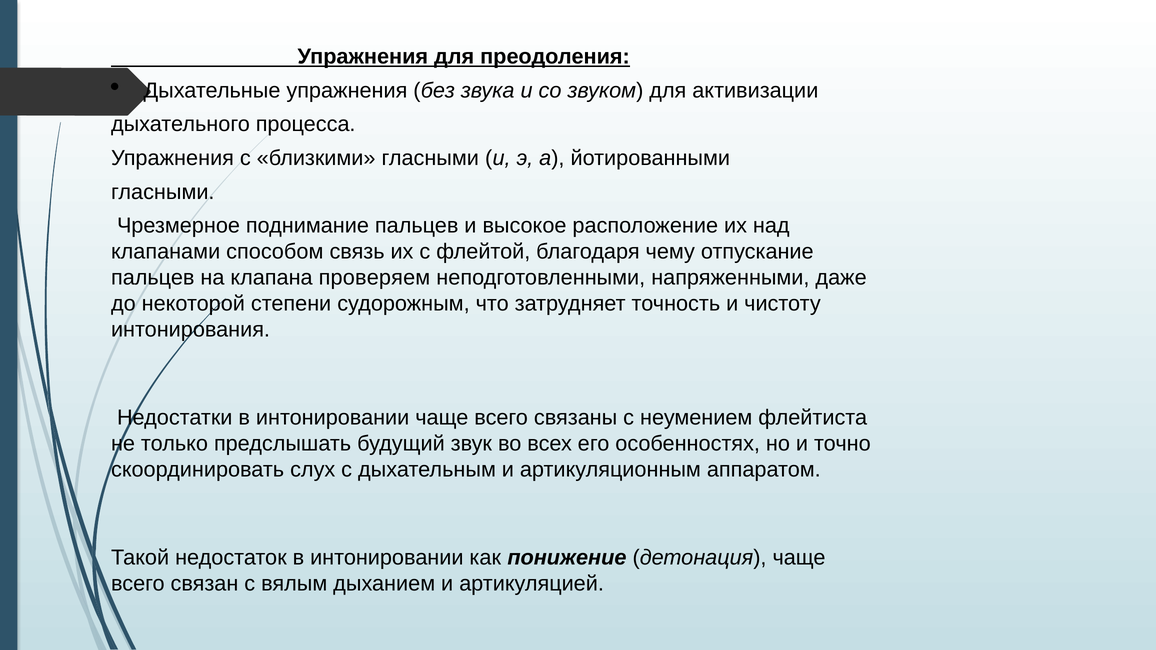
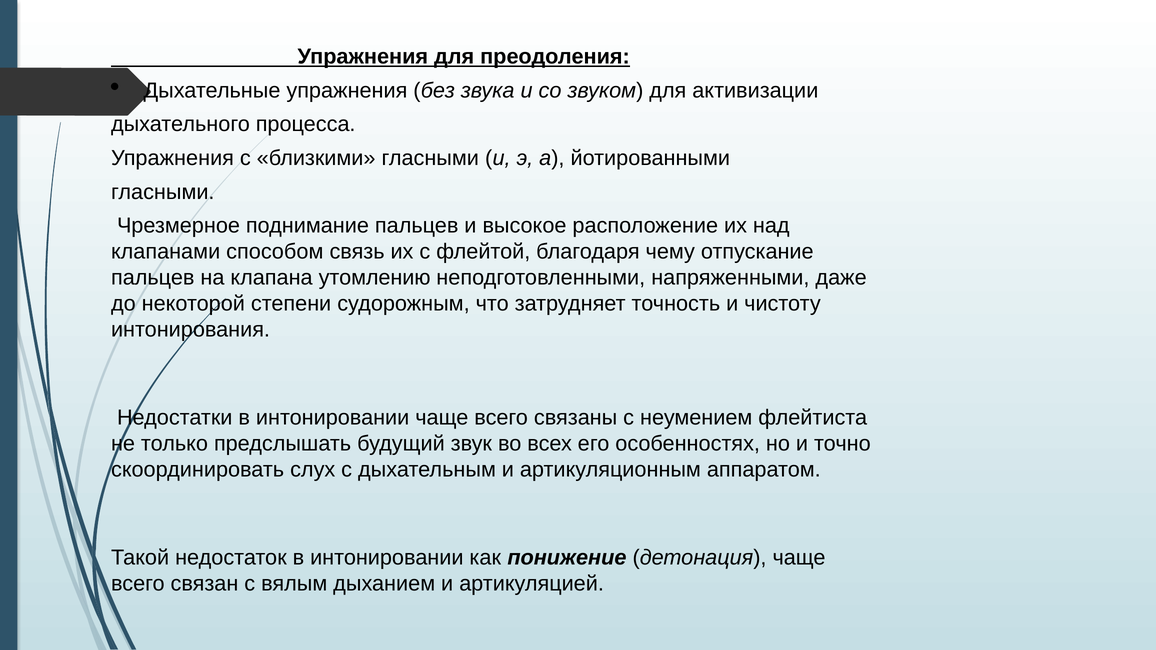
проверяем: проверяем -> утомлению
